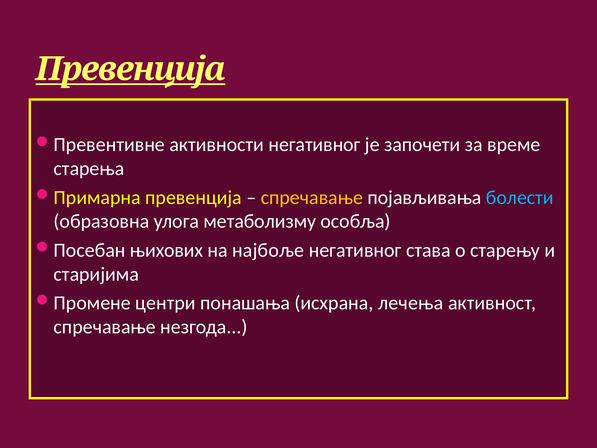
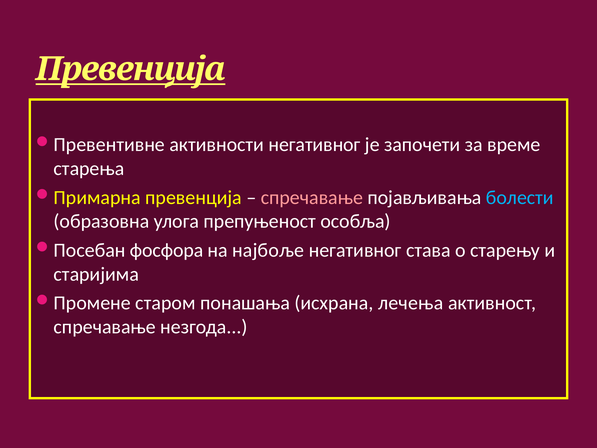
спречавање at (312, 197) colour: yellow -> pink
метаболизму: метаболизму -> препуњеност
њихових: њихових -> фосфора
центри: центри -> старом
